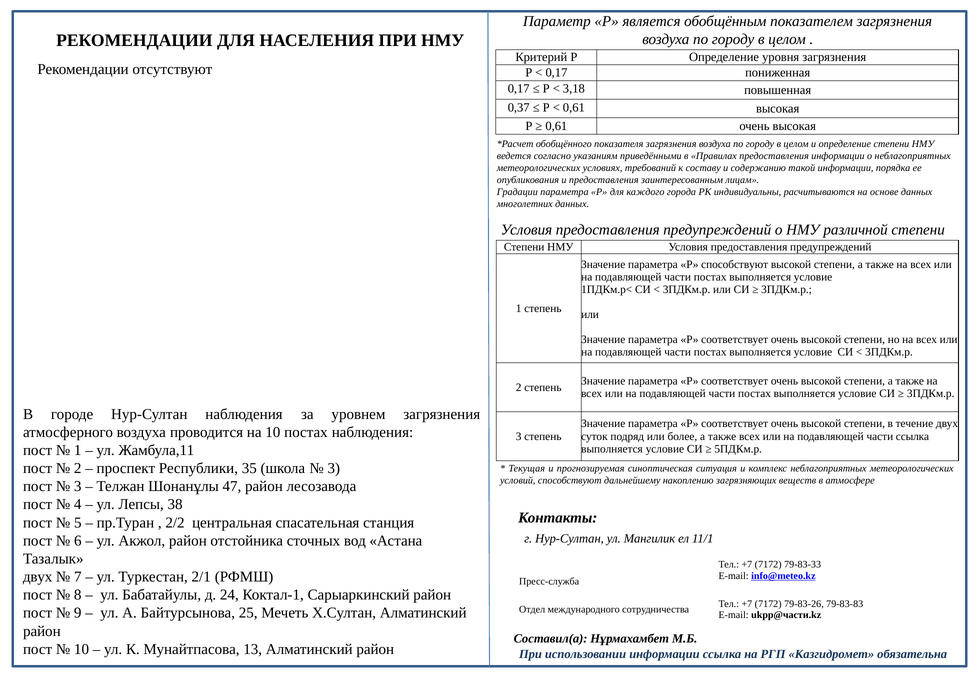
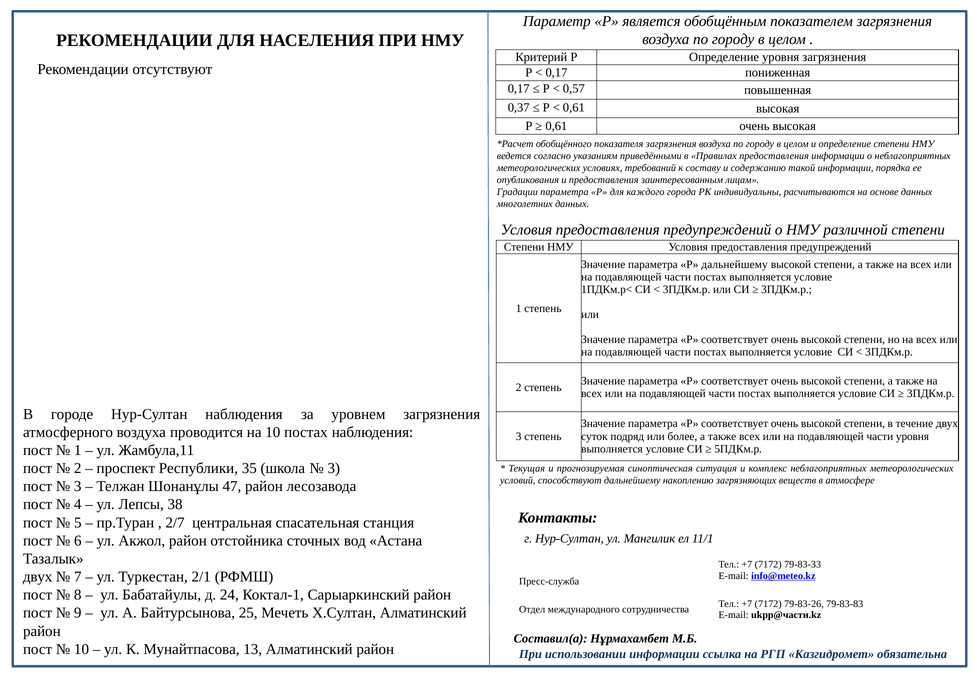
3,18: 3,18 -> 0,57
Р способствуют: способствуют -> дальнейшему
части ссылка: ссылка -> уровня
2/2: 2/2 -> 2/7
